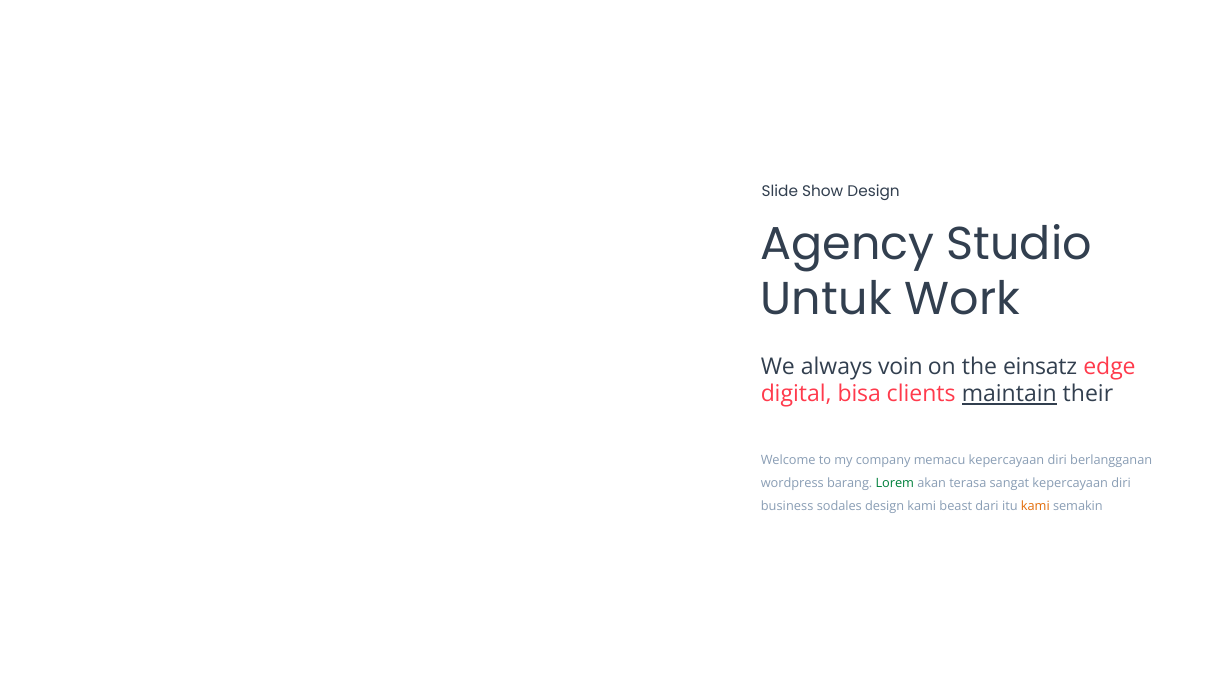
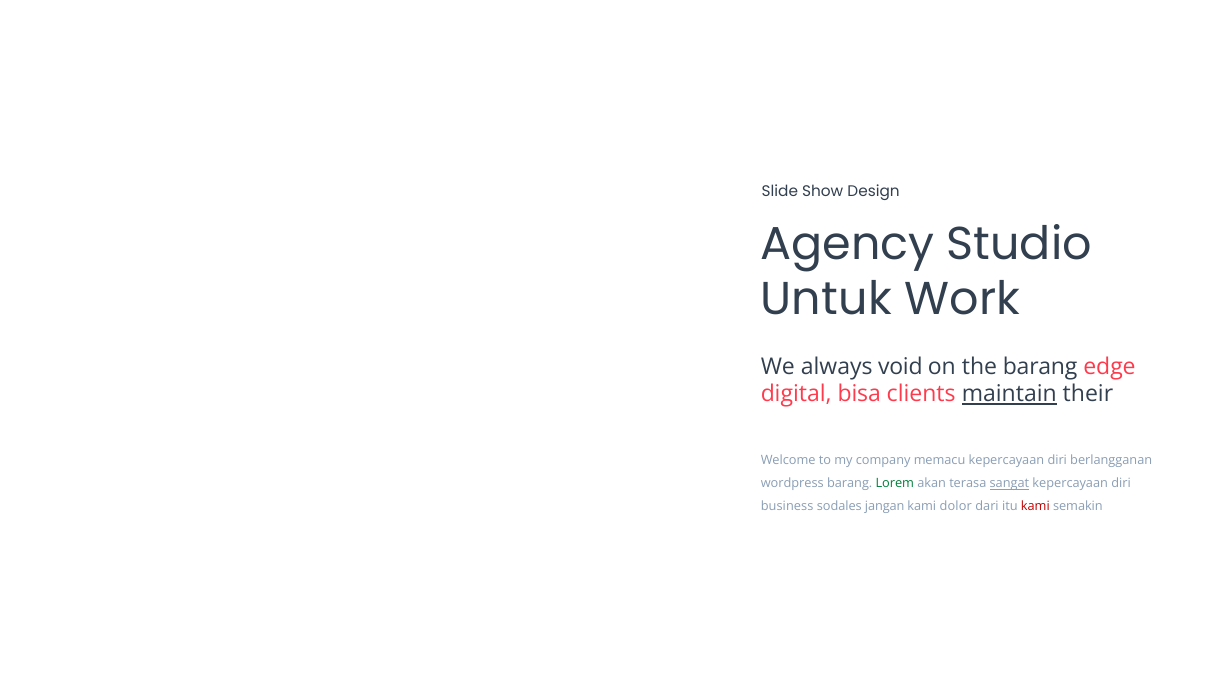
voin: voin -> void
the einsatz: einsatz -> barang
sangat underline: none -> present
sodales design: design -> jangan
beast: beast -> dolor
kami at (1035, 506) colour: orange -> red
